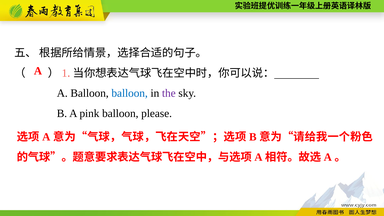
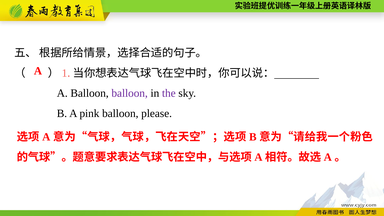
balloon at (130, 93) colour: blue -> purple
